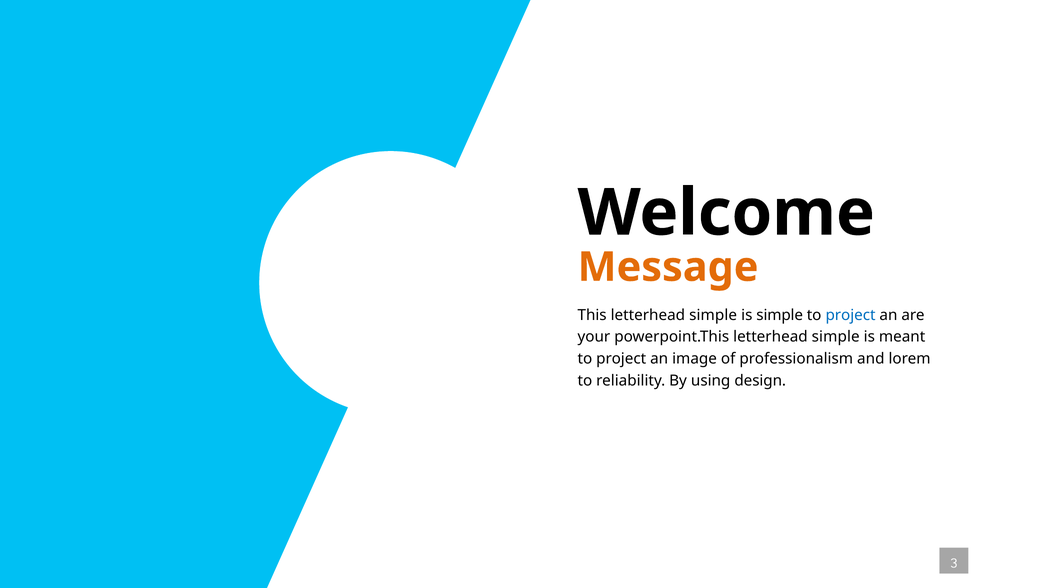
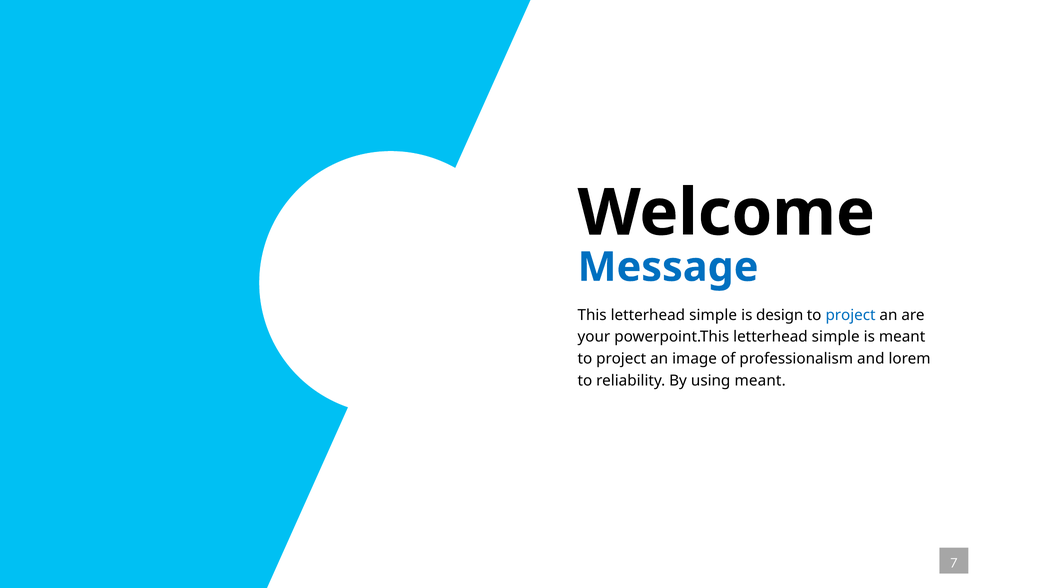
Message colour: orange -> blue
is simple: simple -> design
using design: design -> meant
3: 3 -> 7
